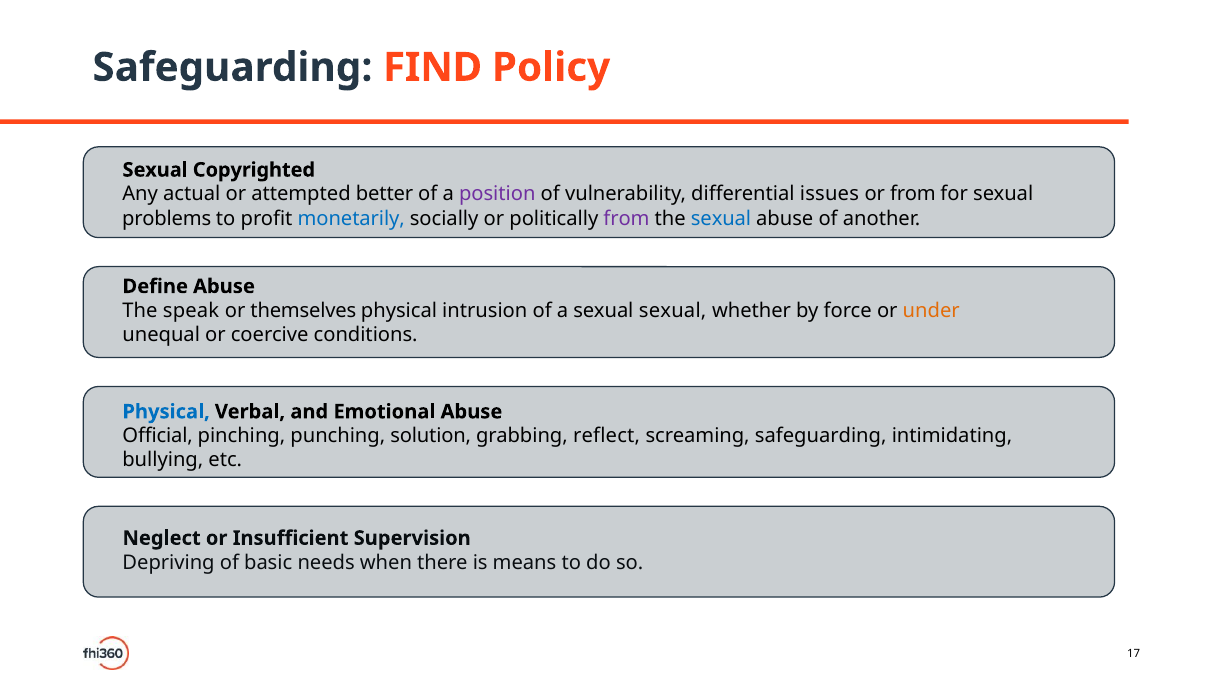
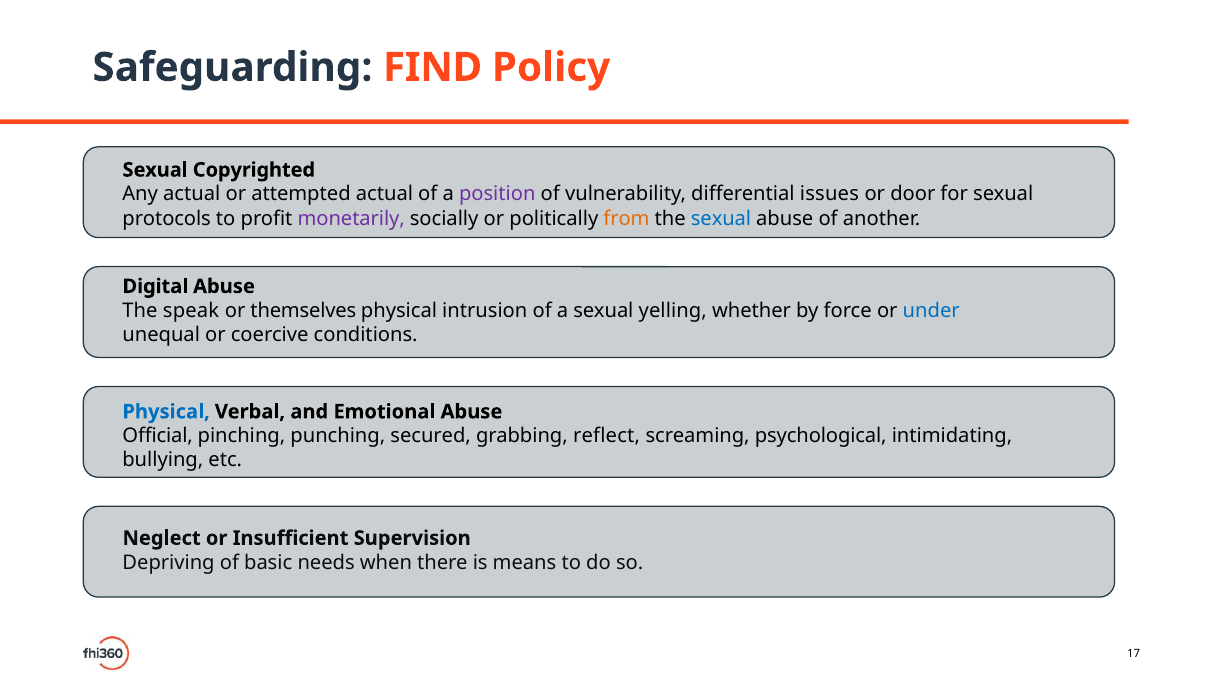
attempted better: better -> actual
or from: from -> door
problems: problems -> protocols
monetarily colour: blue -> purple
from at (626, 218) colour: purple -> orange
Define: Define -> Digital
sexual sexual: sexual -> yelling
under colour: orange -> blue
solution: solution -> secured
screaming safeguarding: safeguarding -> psychological
